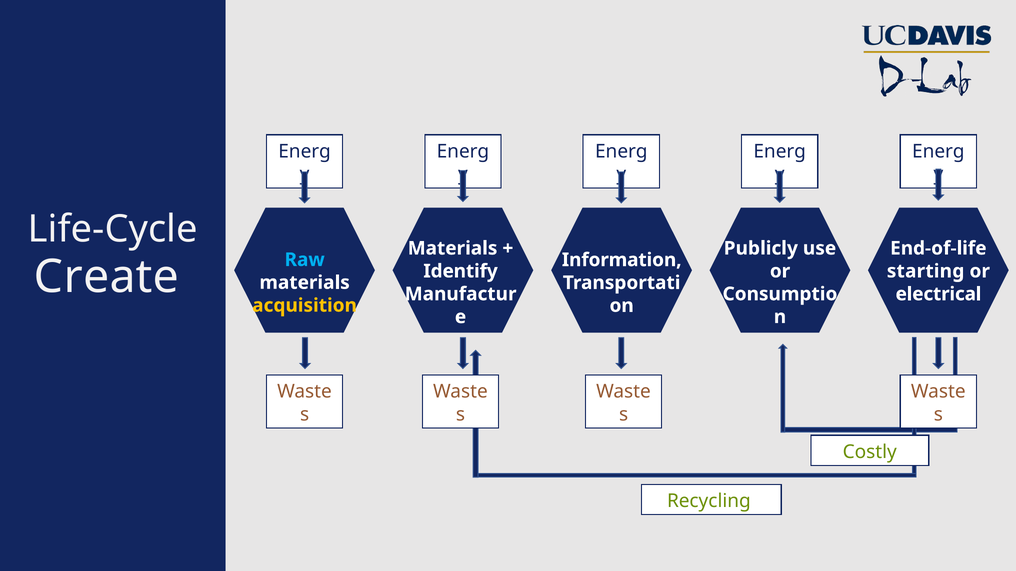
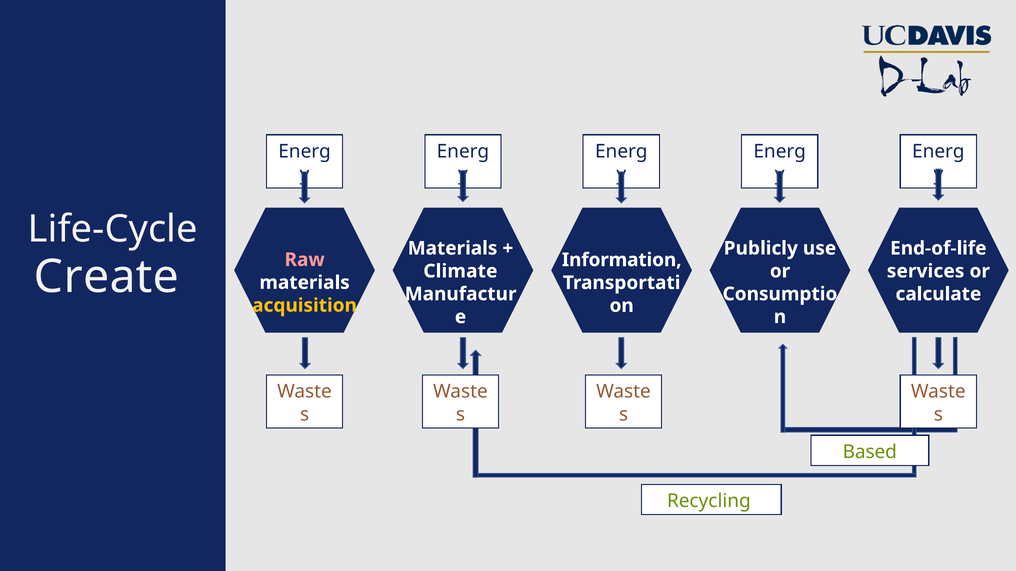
Raw colour: light blue -> pink
Identify: Identify -> Climate
starting: starting -> services
electrical: electrical -> calculate
Costly: Costly -> Based
